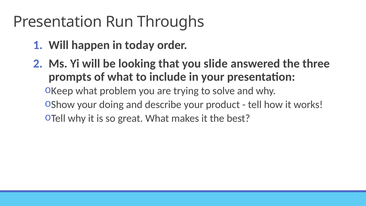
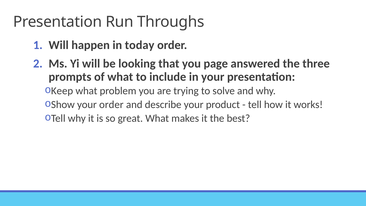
slide: slide -> page
your doing: doing -> order
